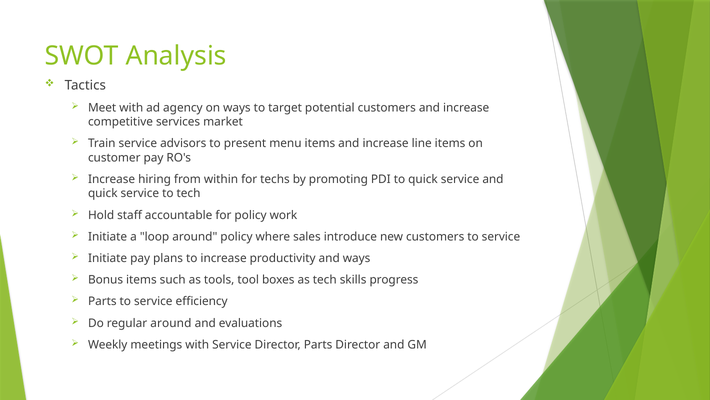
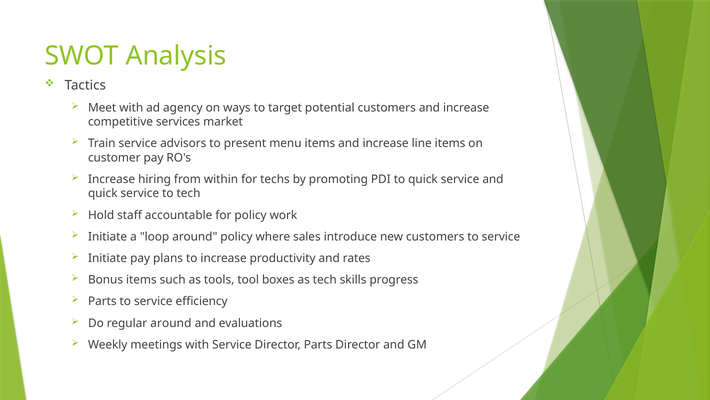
and ways: ways -> rates
